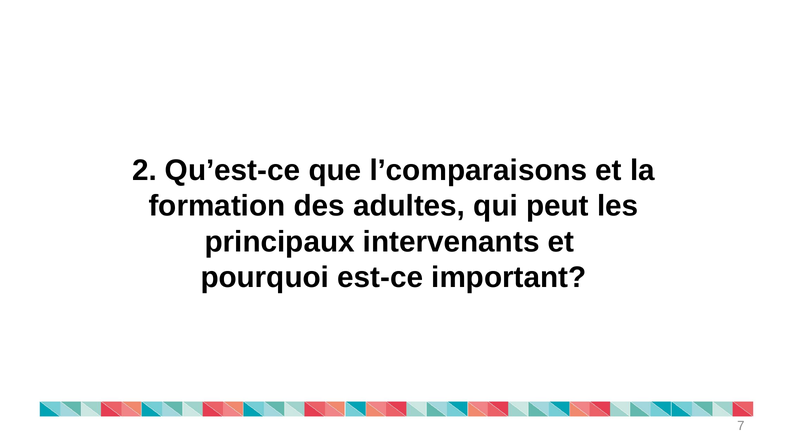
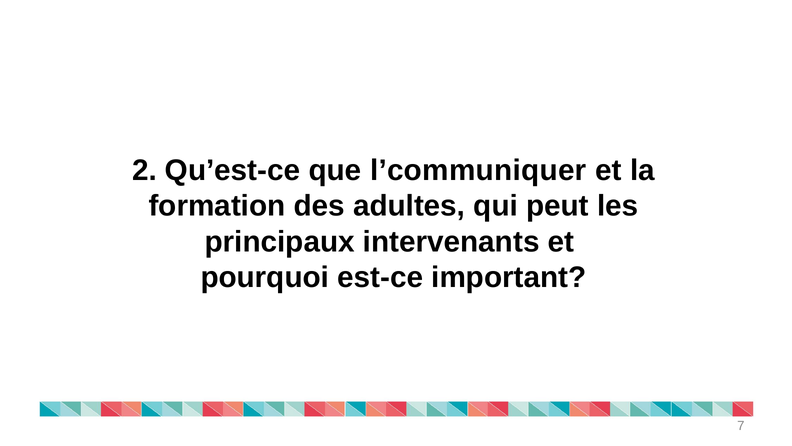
l’comparaisons: l’comparaisons -> l’communiquer
